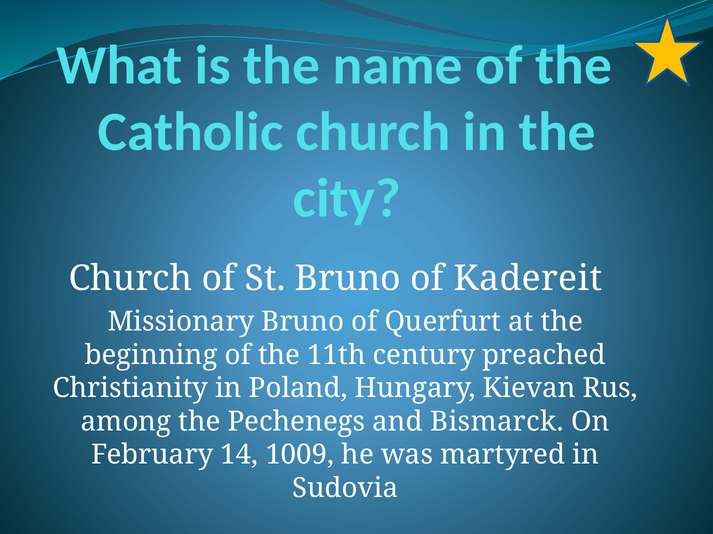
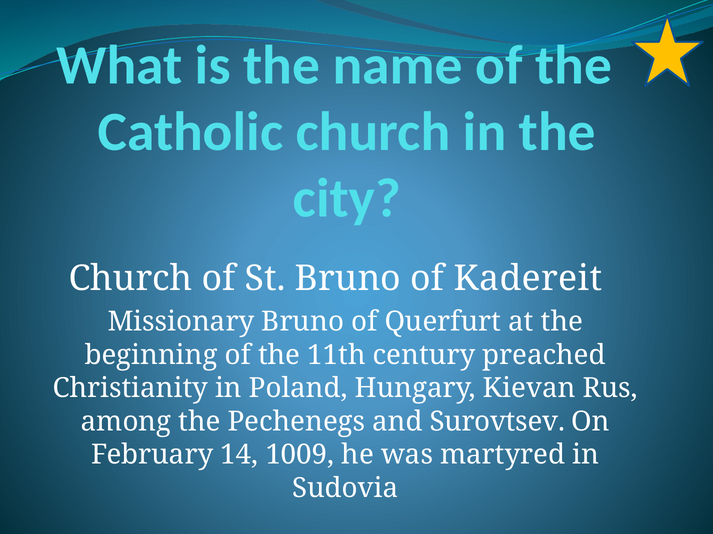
Bismarck: Bismarck -> Surovtsev
